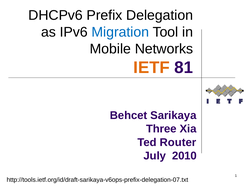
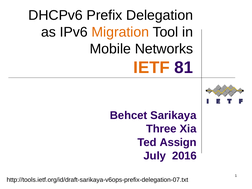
Migration colour: blue -> orange
Router: Router -> Assign
2010: 2010 -> 2016
